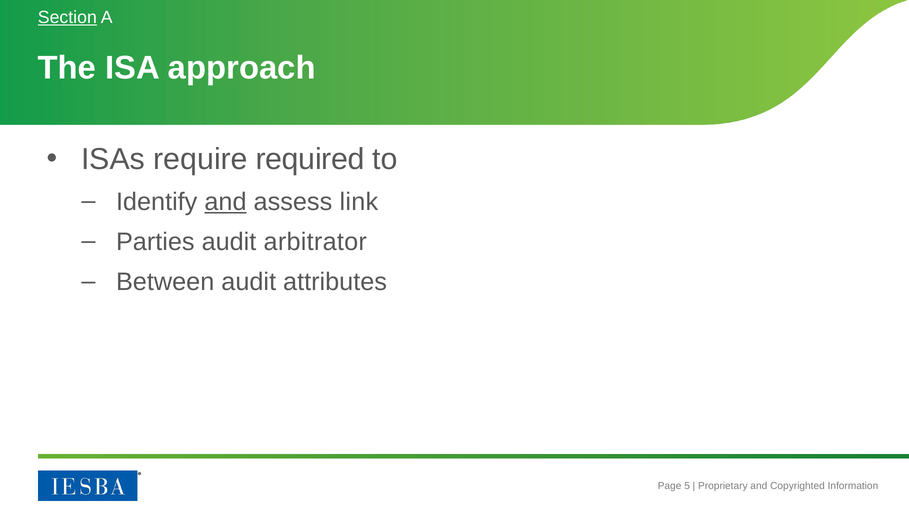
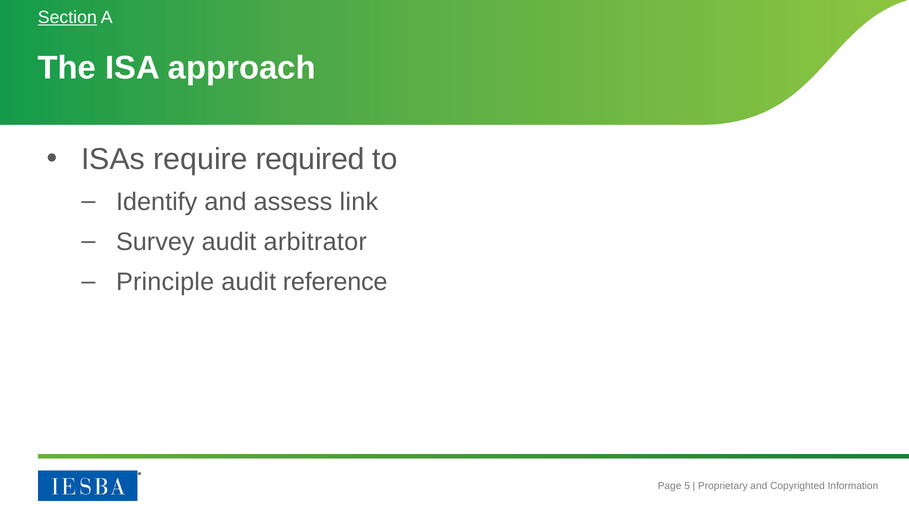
and at (225, 202) underline: present -> none
Parties: Parties -> Survey
Between: Between -> Principle
attributes: attributes -> reference
